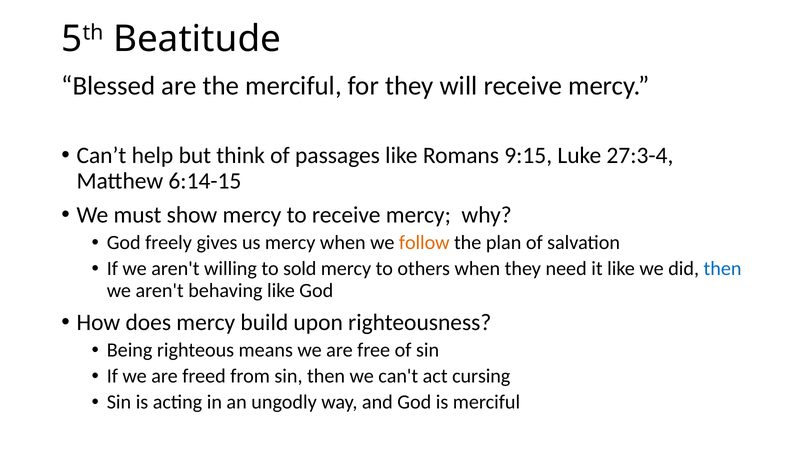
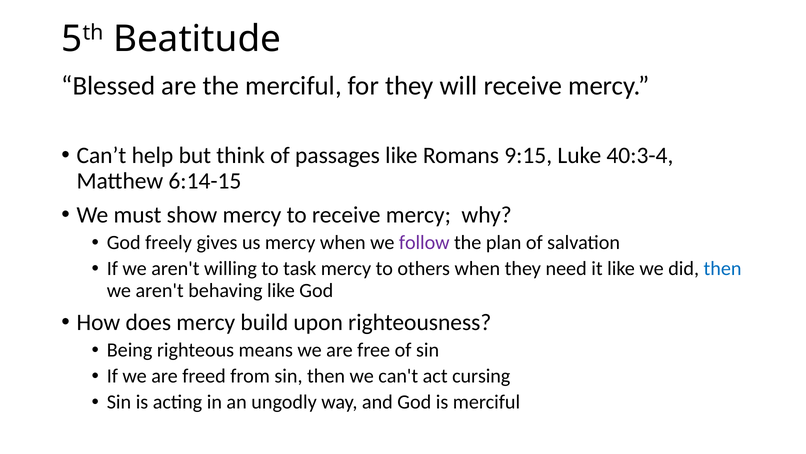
27:3-4: 27:3-4 -> 40:3-4
follow colour: orange -> purple
sold: sold -> task
